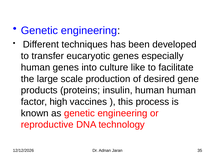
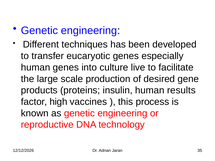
like: like -> live
human human: human -> results
